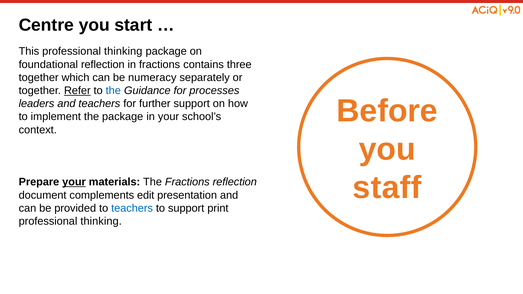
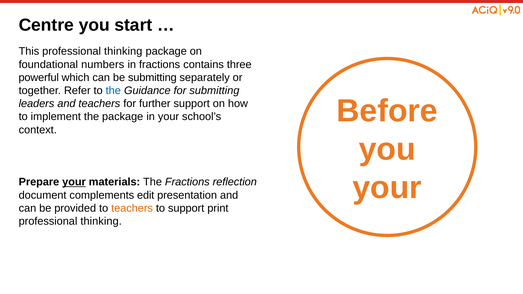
foundational reflection: reflection -> numbers
together at (39, 78): together -> powerful
be numeracy: numeracy -> submitting
Refer underline: present -> none
for processes: processes -> submitting
staff at (387, 188): staff -> your
teachers at (132, 208) colour: blue -> orange
